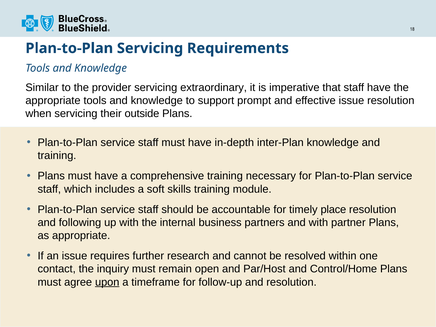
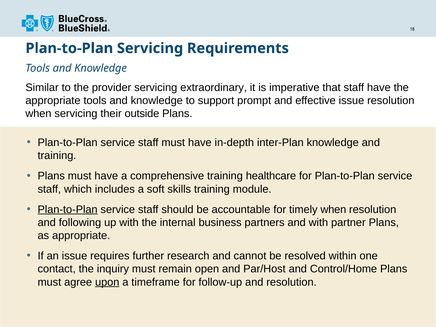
necessary: necessary -> healthcare
Plan-to-Plan at (68, 209) underline: none -> present
timely place: place -> when
